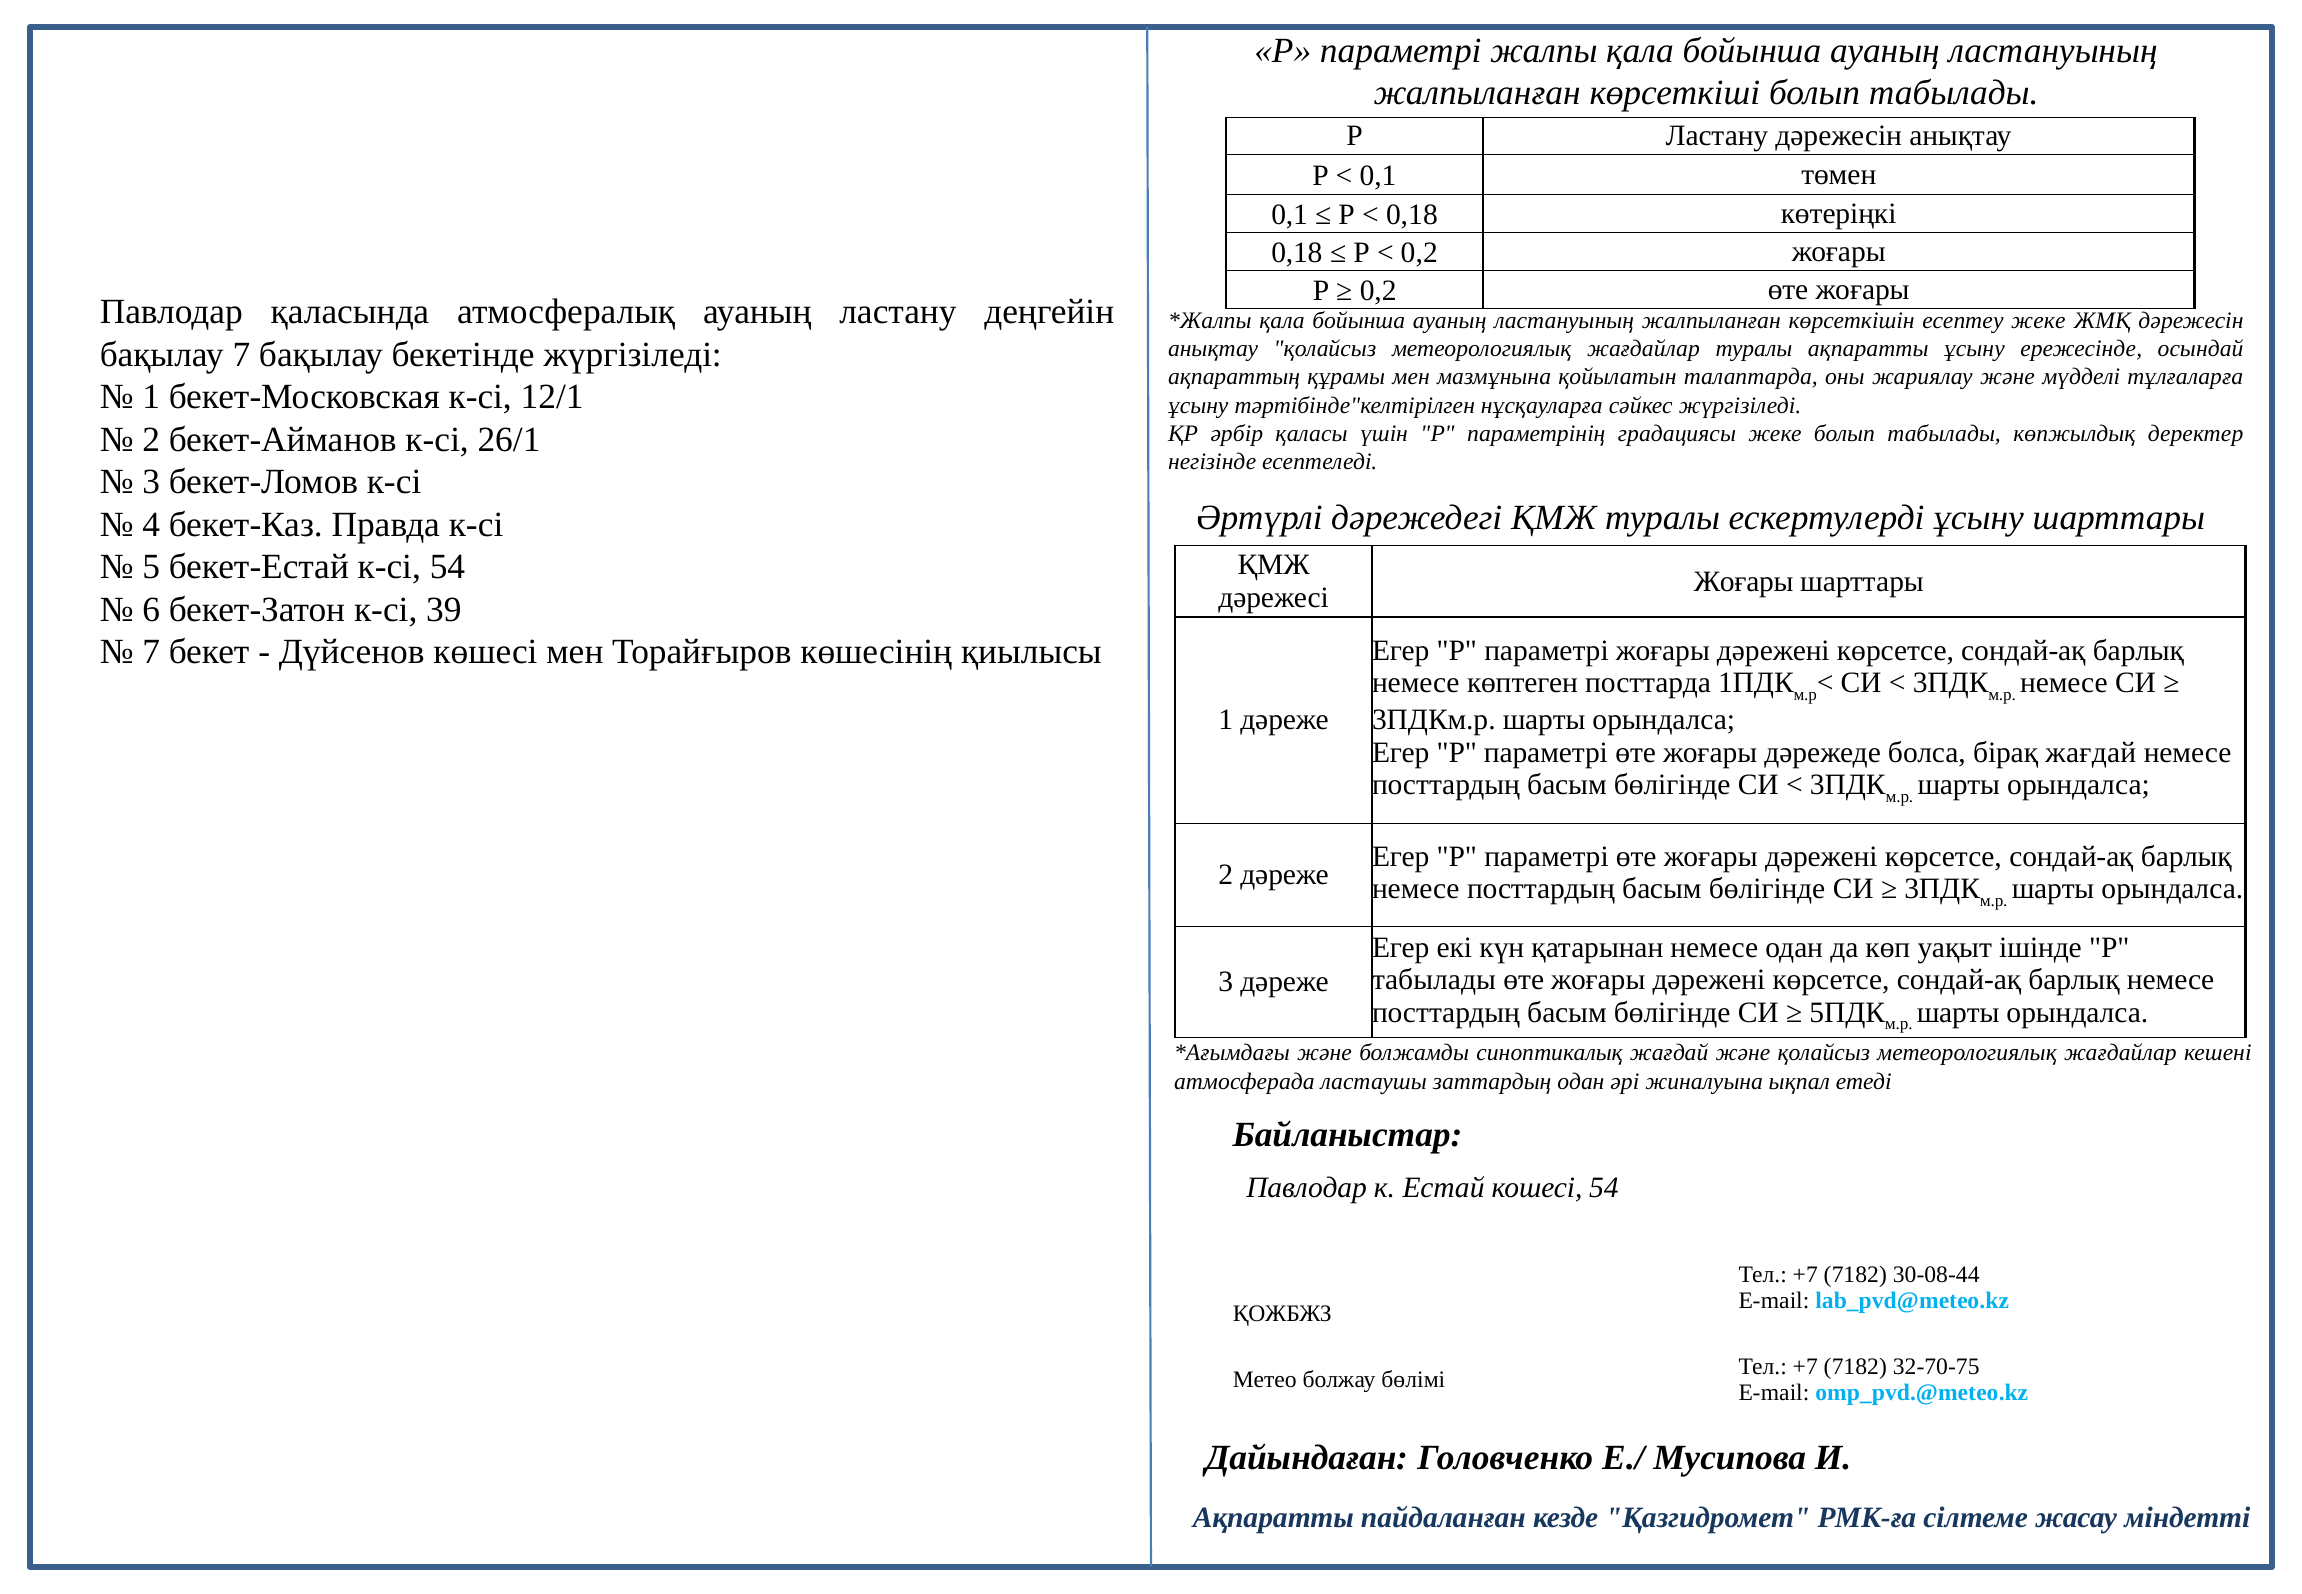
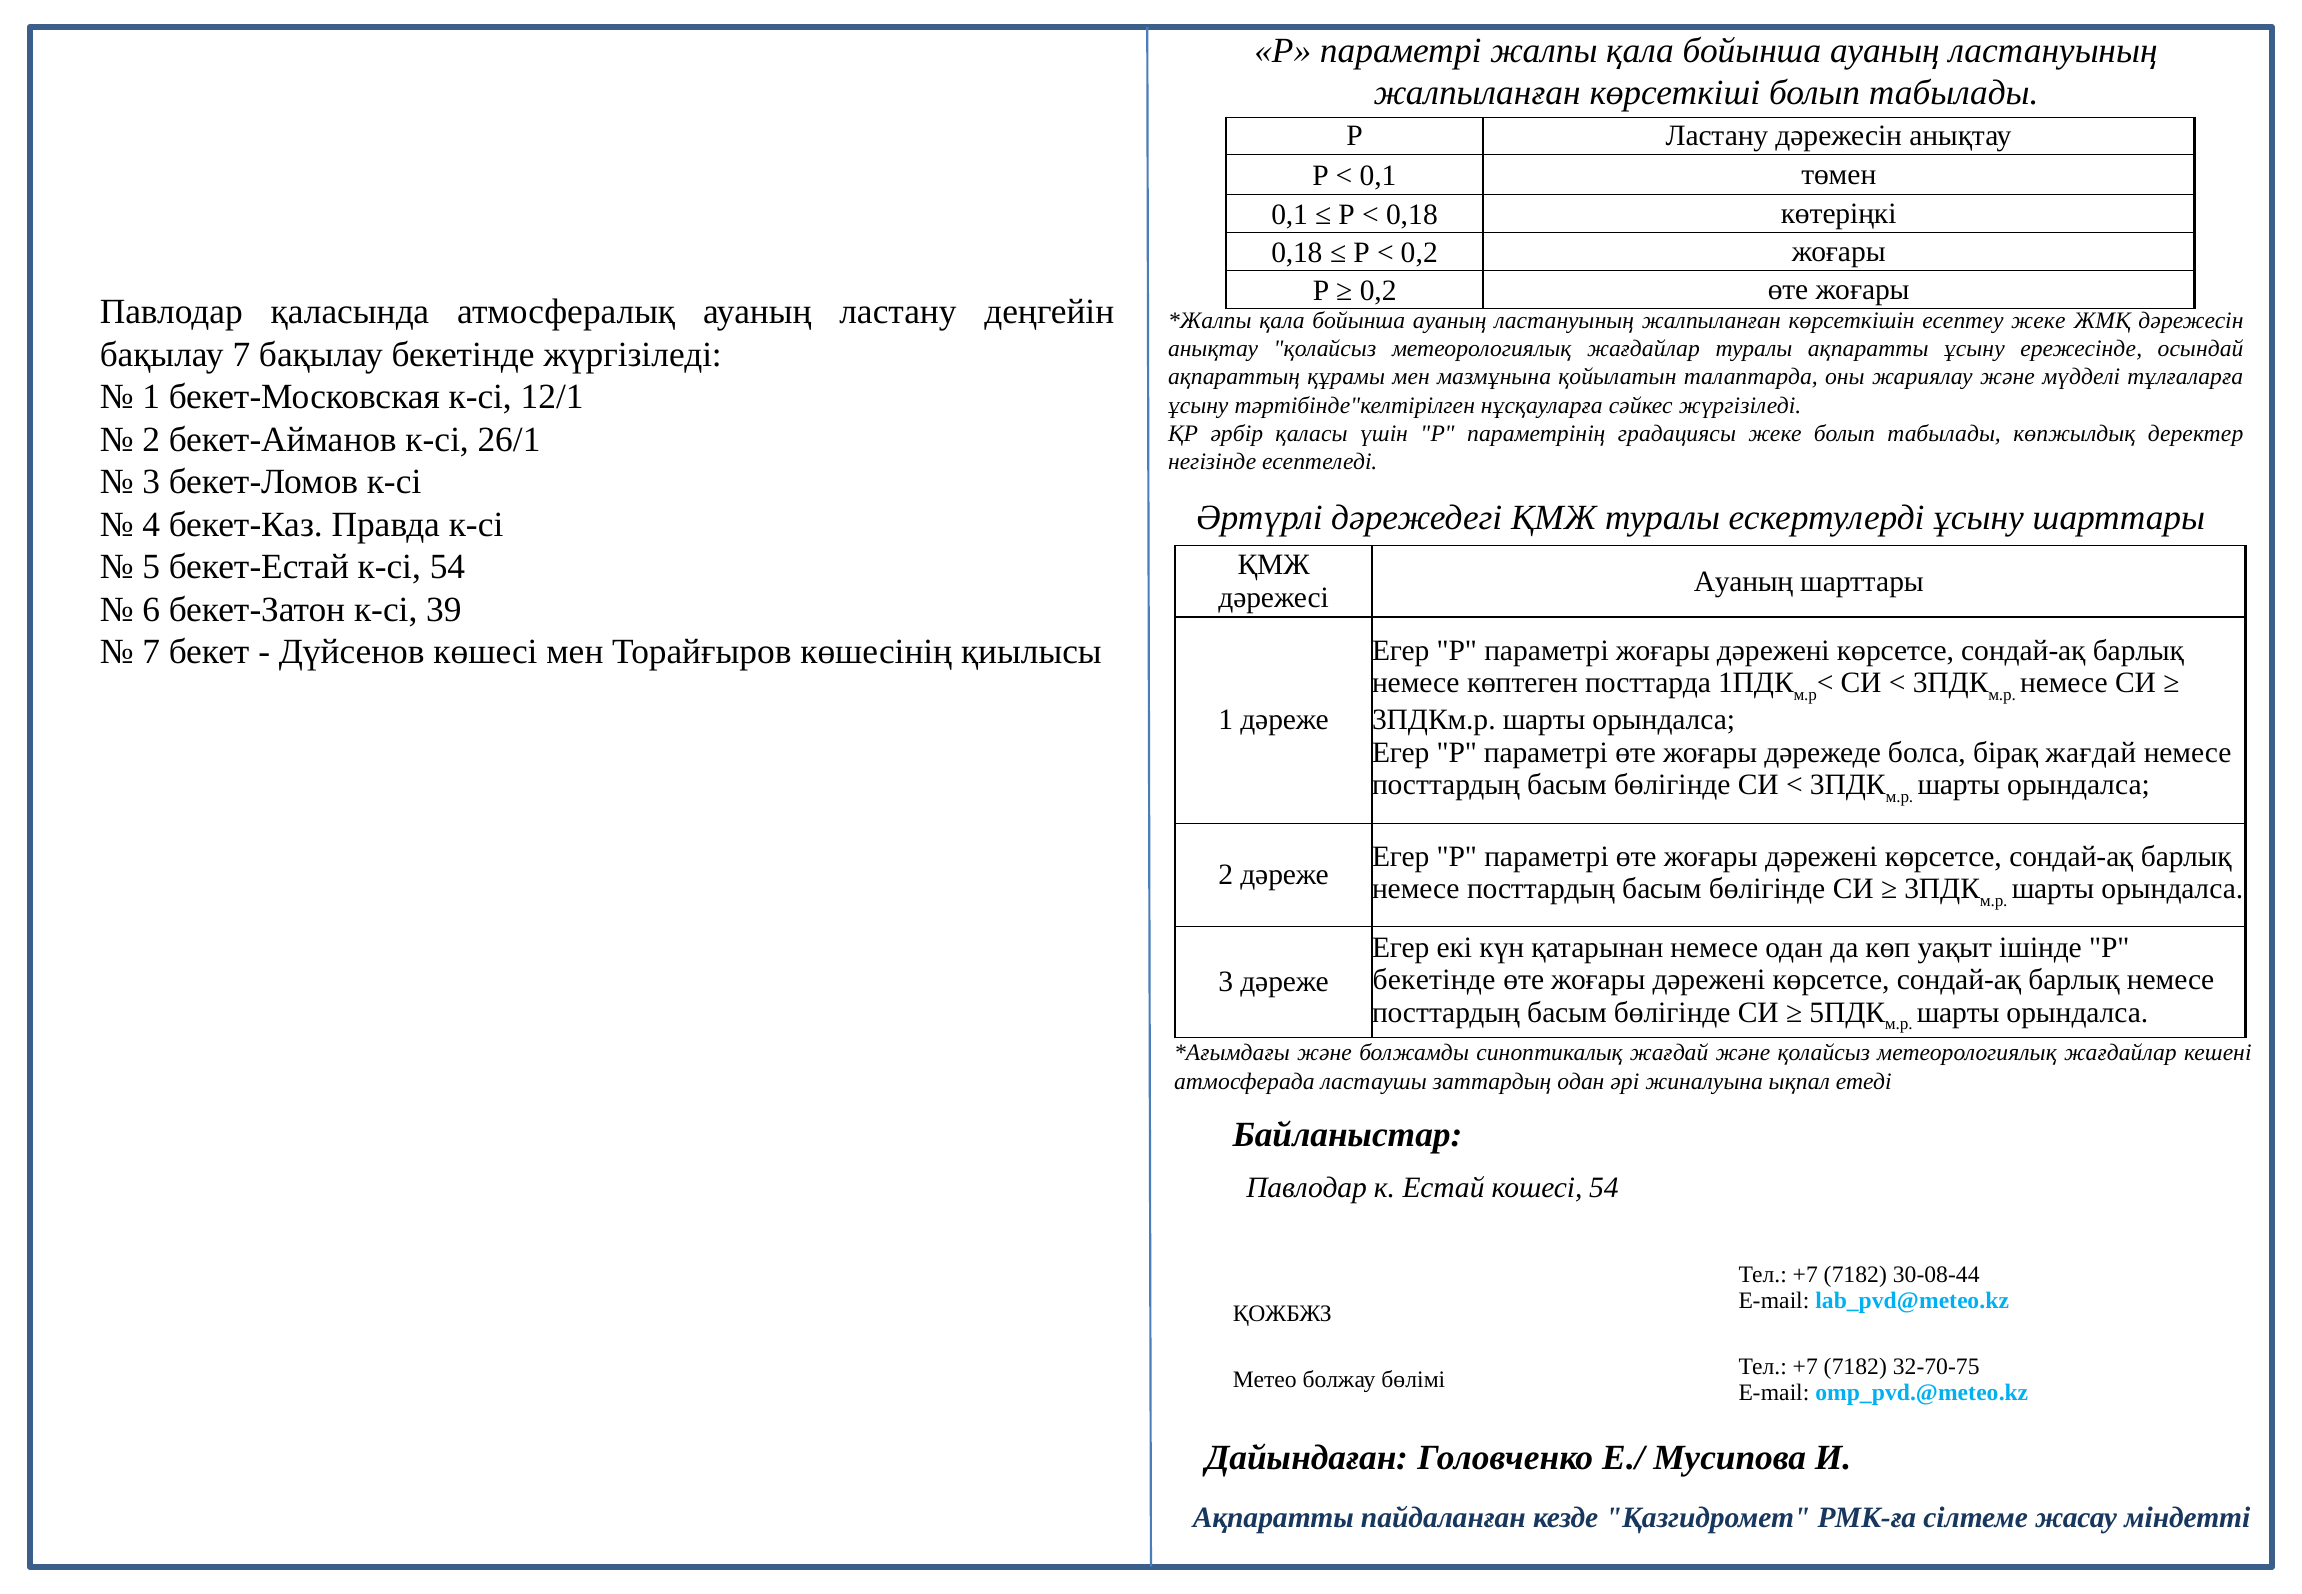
Жоғары at (1744, 581): Жоғары -> Ауаның
табылады at (1434, 980): табылады -> бекетінде
